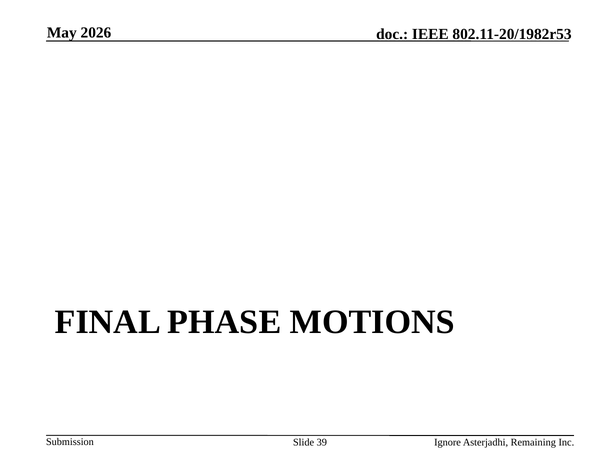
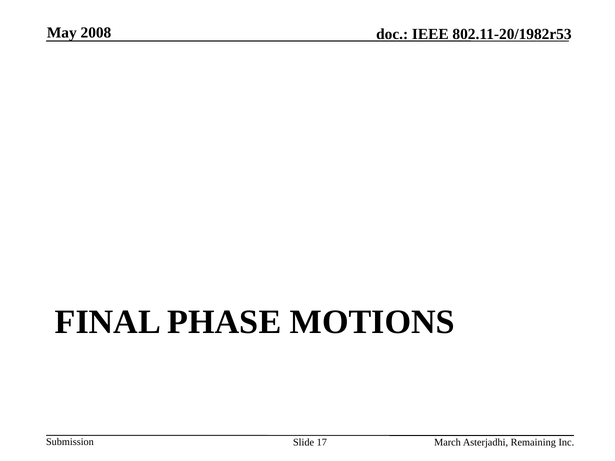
2026: 2026 -> 2008
39: 39 -> 17
Ignore: Ignore -> March
